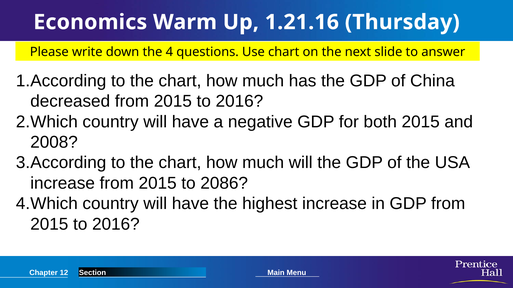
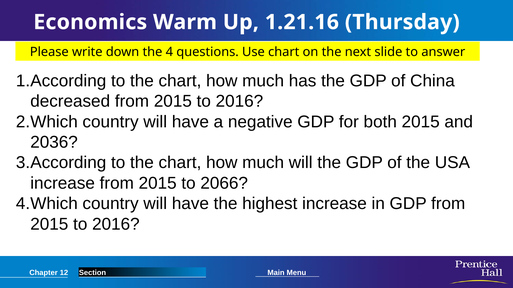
2008: 2008 -> 2036
2086: 2086 -> 2066
